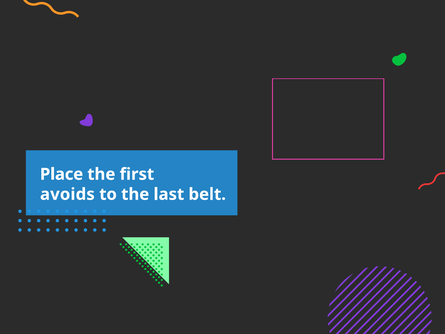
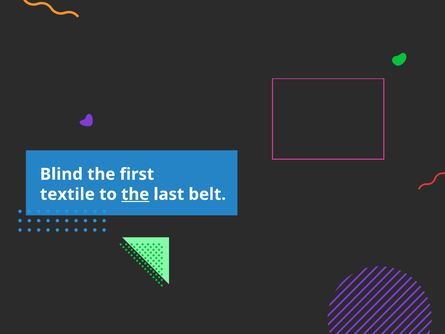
Place: Place -> Blind
avoids: avoids -> textile
the at (135, 194) underline: none -> present
